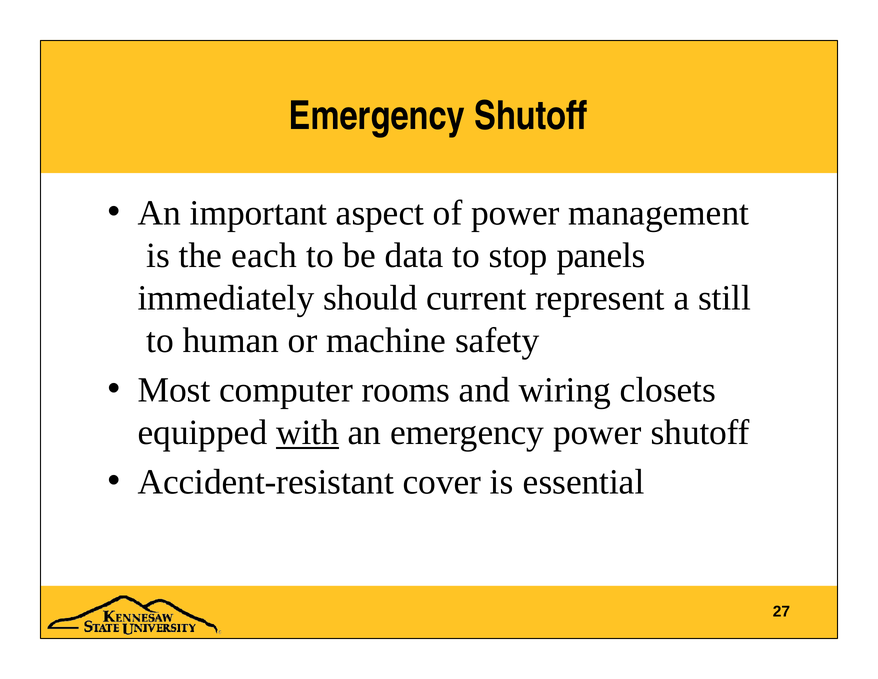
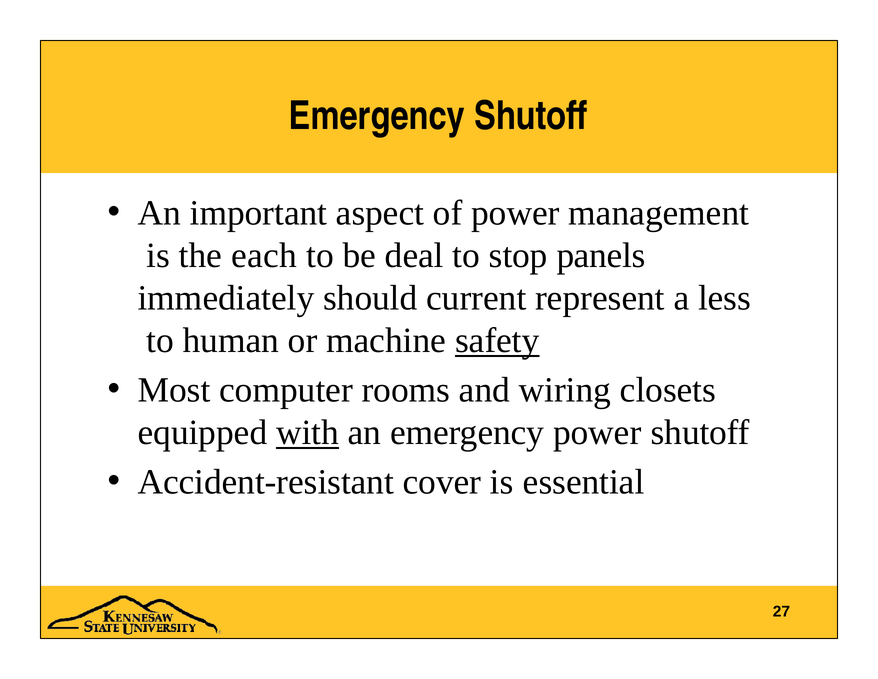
data: data -> deal
still: still -> less
safety underline: none -> present
